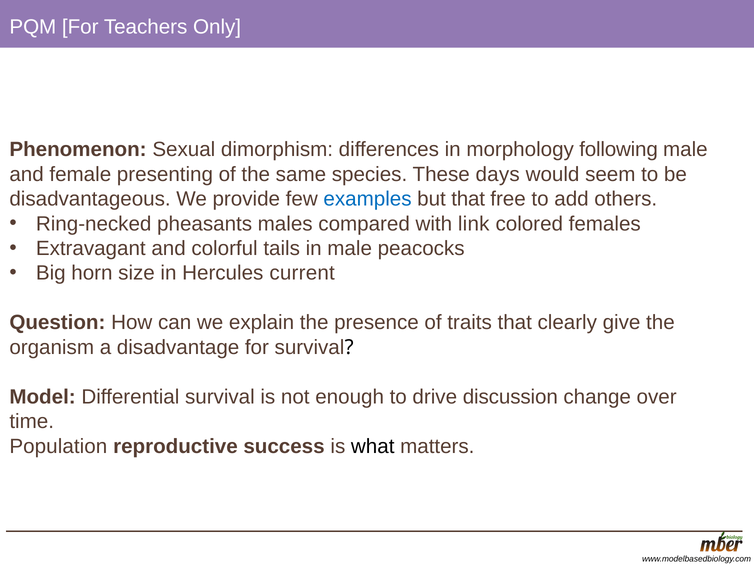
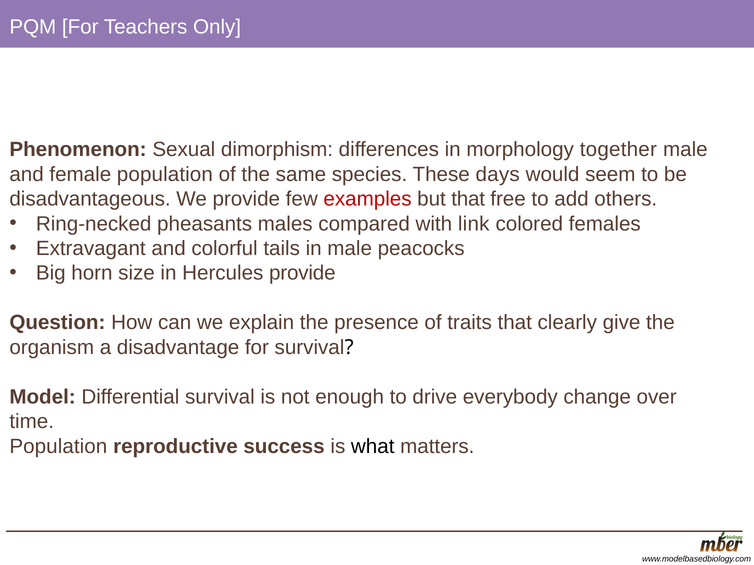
following: following -> together
female presenting: presenting -> population
examples colour: blue -> red
Hercules current: current -> provide
discussion: discussion -> everybody
